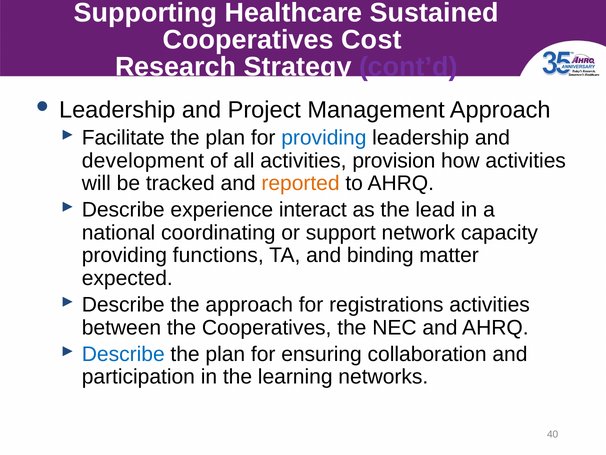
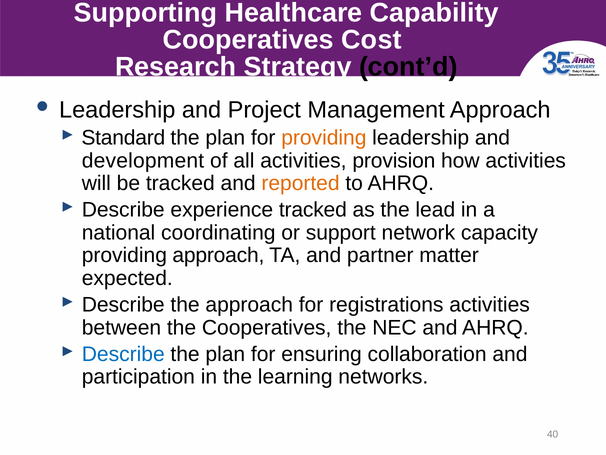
Sustained: Sustained -> Capability
cont’d colour: purple -> black
Facilitate: Facilitate -> Standard
providing at (324, 138) colour: blue -> orange
experience interact: interact -> tracked
providing functions: functions -> approach
binding: binding -> partner
